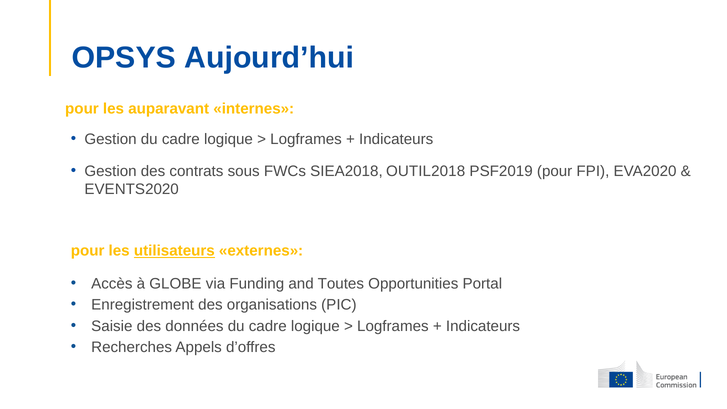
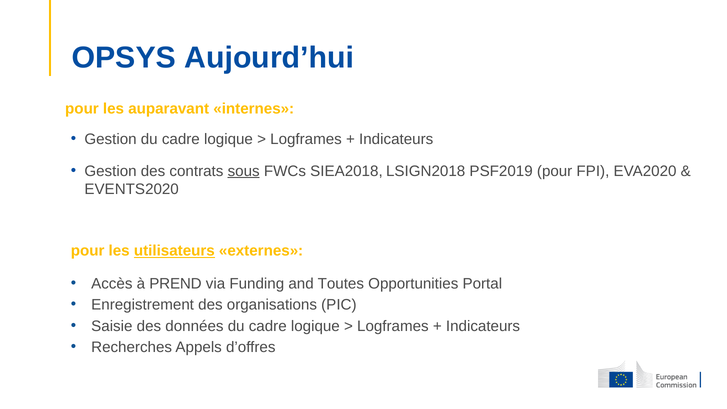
sous underline: none -> present
OUTIL2018: OUTIL2018 -> LSIGN2018
GLOBE: GLOBE -> PREND
